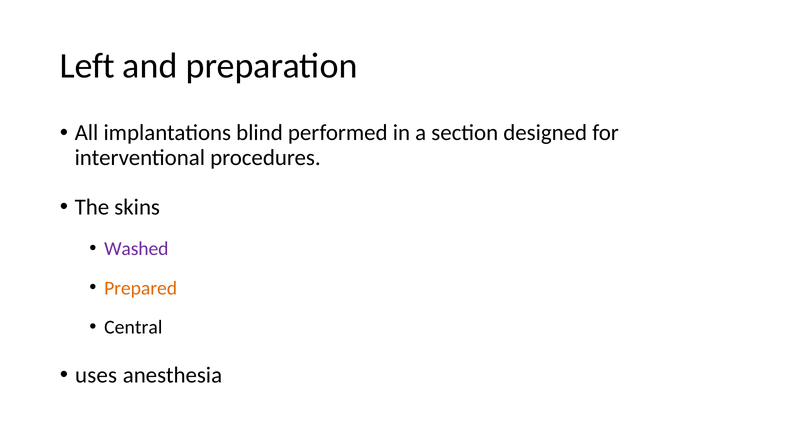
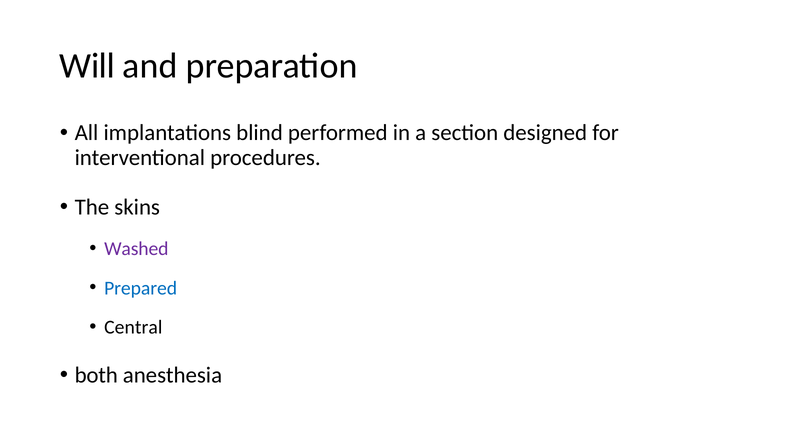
Left: Left -> Will
Prepared colour: orange -> blue
uses: uses -> both
